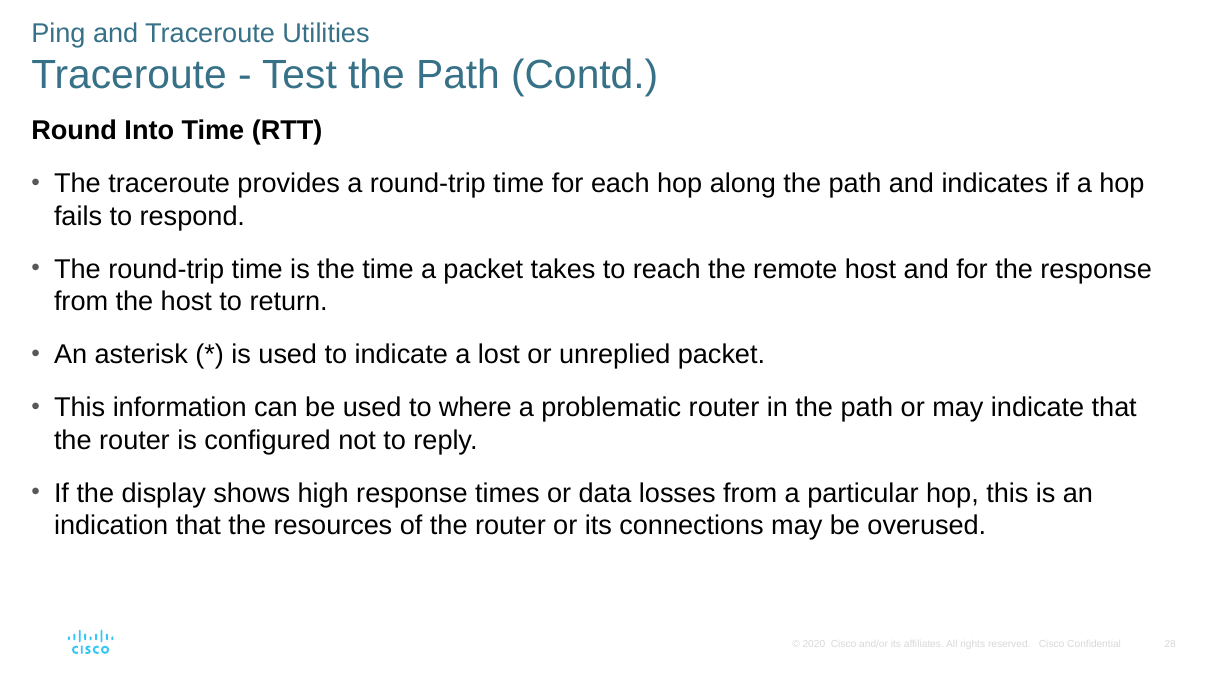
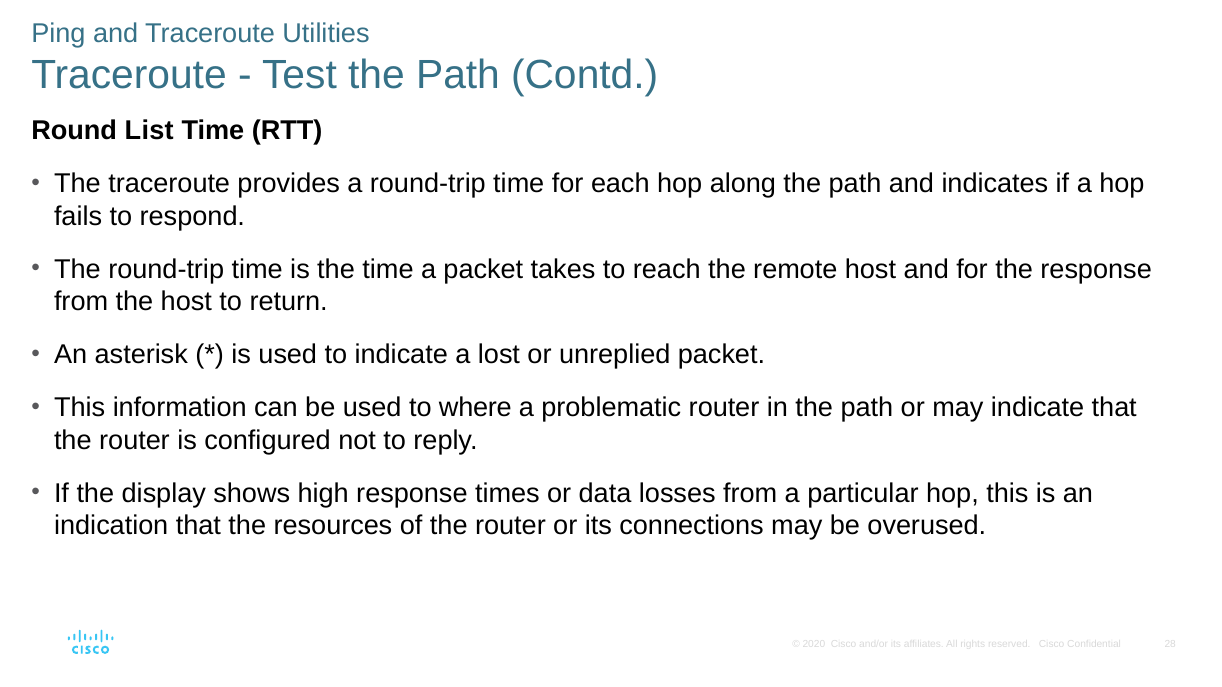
Into: Into -> List
